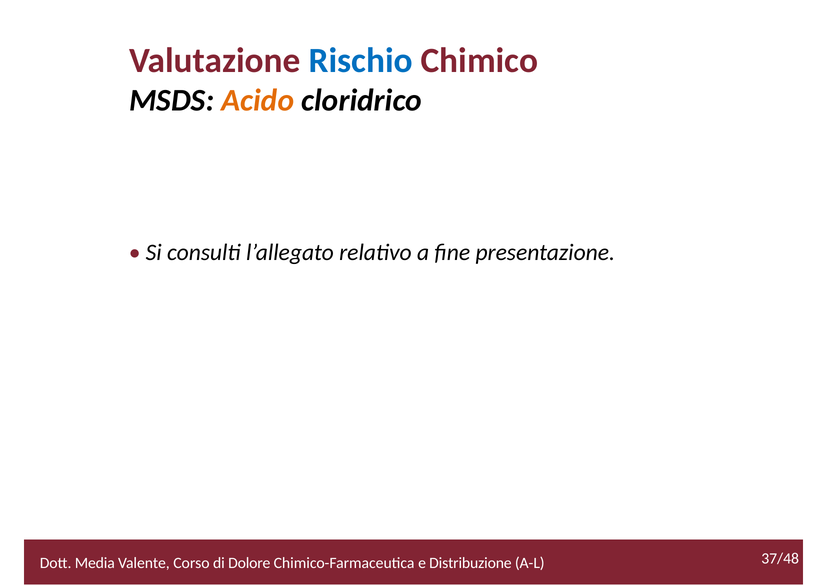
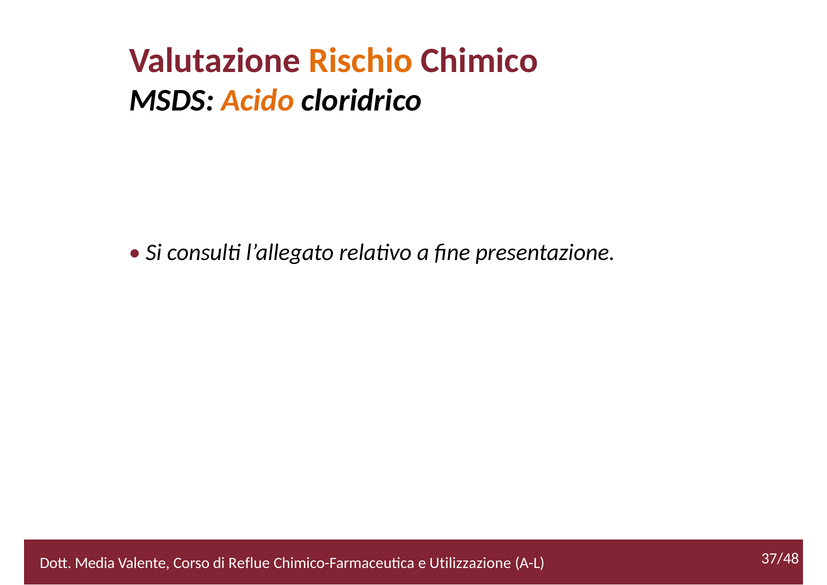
Rischio colour: blue -> orange
Dolore: Dolore -> Reflue
Distribuzione: Distribuzione -> Utilizzazione
